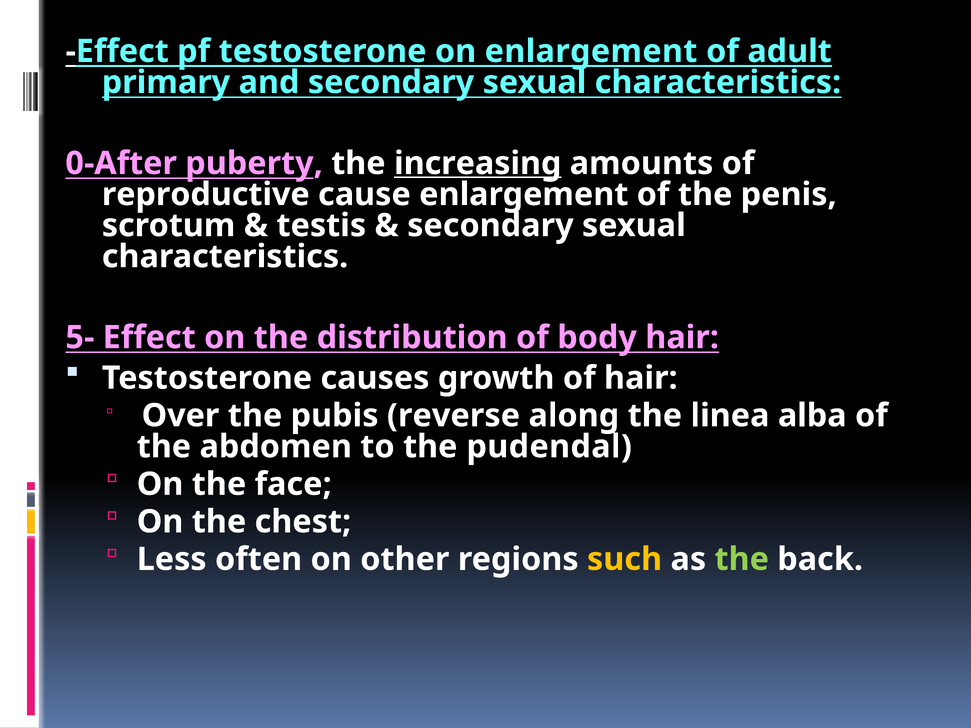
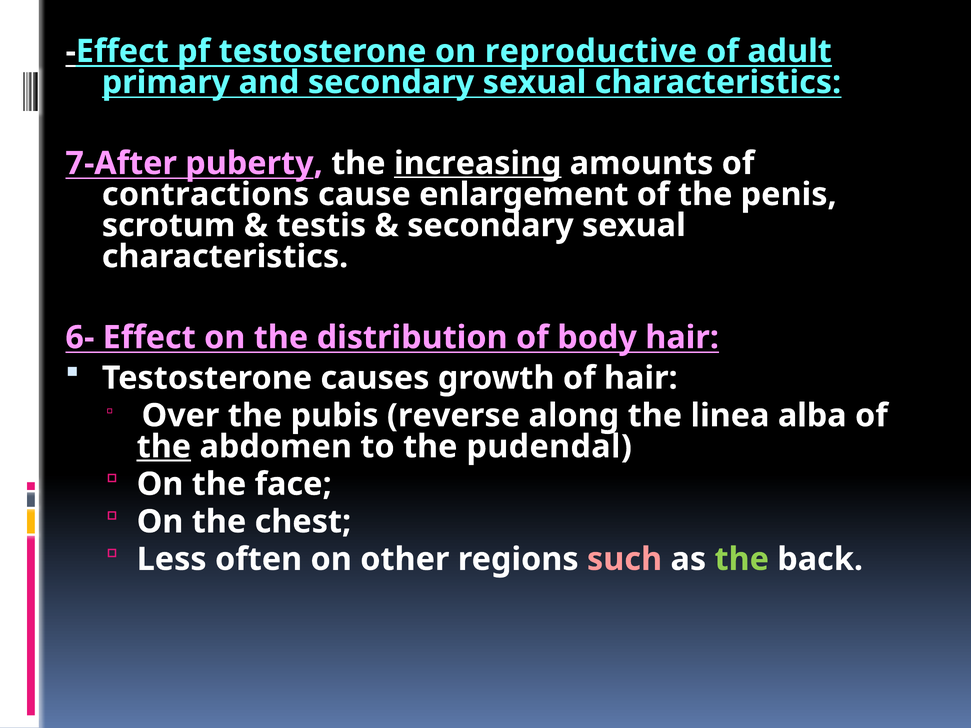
on enlargement: enlargement -> reproductive
0-After: 0-After -> 7-After
reproductive: reproductive -> contractions
5-: 5- -> 6-
the at (164, 447) underline: none -> present
such colour: yellow -> pink
